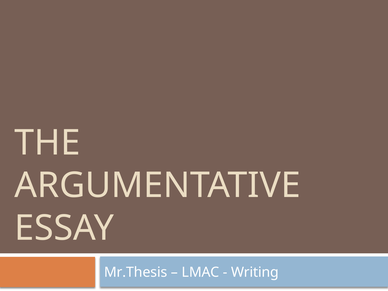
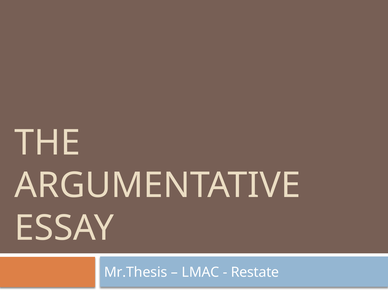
Writing: Writing -> Restate
